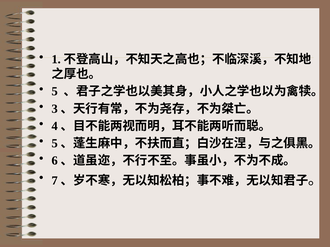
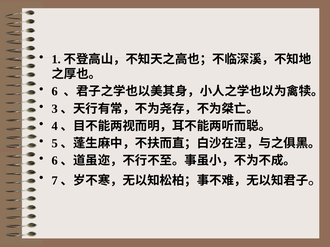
5: 5 -> 6
